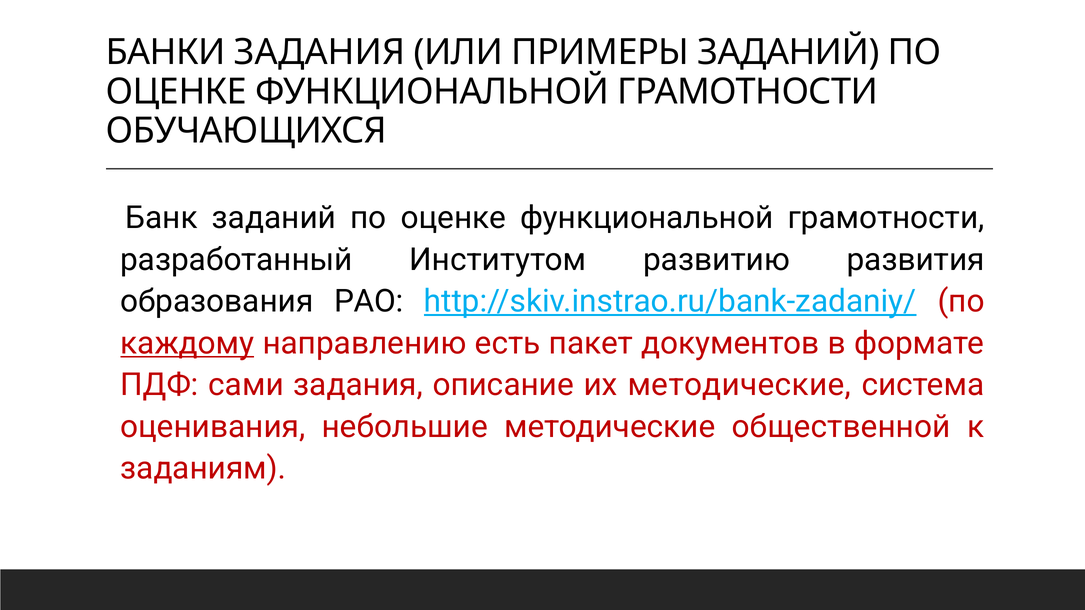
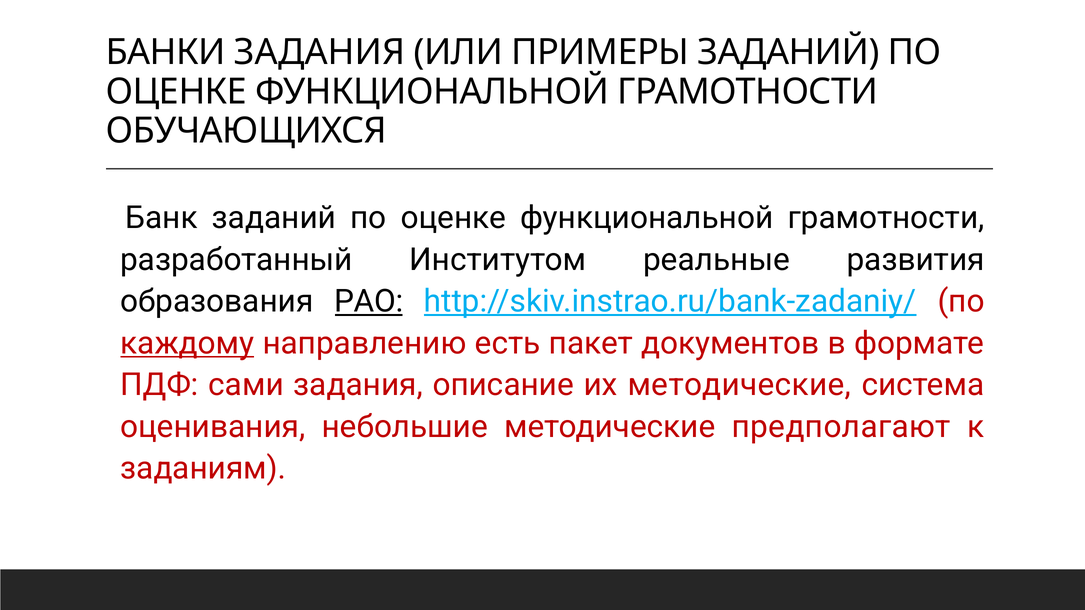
развитию: развитию -> реальные
РАО underline: none -> present
общественной: общественной -> предполагают
